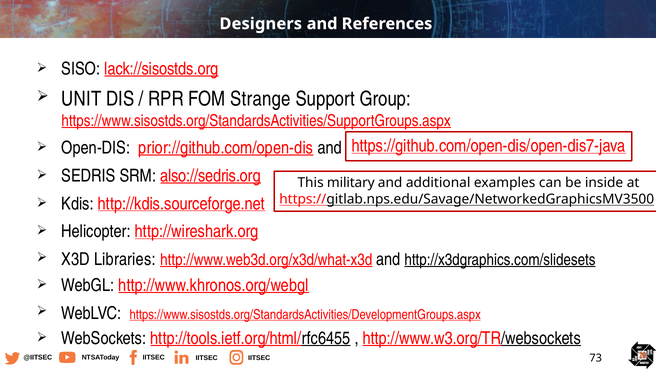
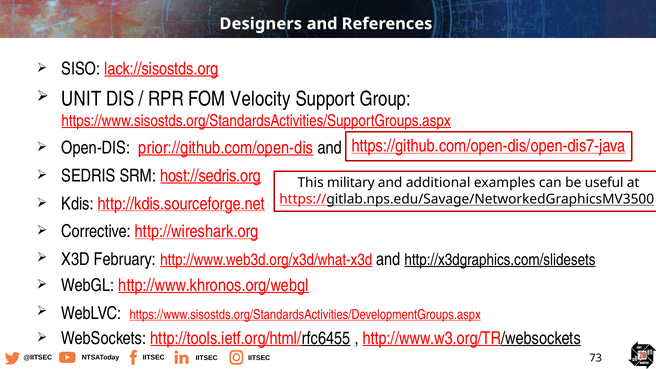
Strange: Strange -> Velocity
also://sedris.org: also://sedris.org -> host://sedris.org
inside: inside -> useful
Helicopter: Helicopter -> Corrective
Libraries: Libraries -> February
